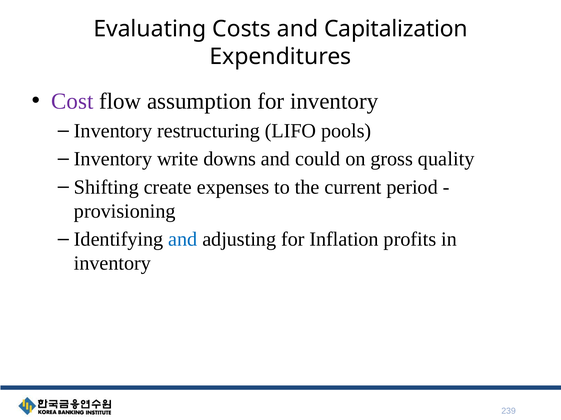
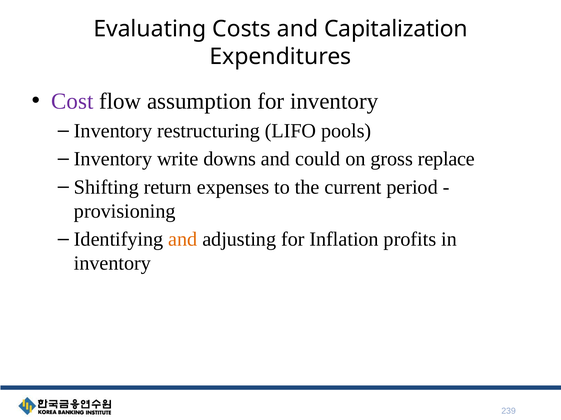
quality: quality -> replace
create: create -> return
and at (183, 240) colour: blue -> orange
